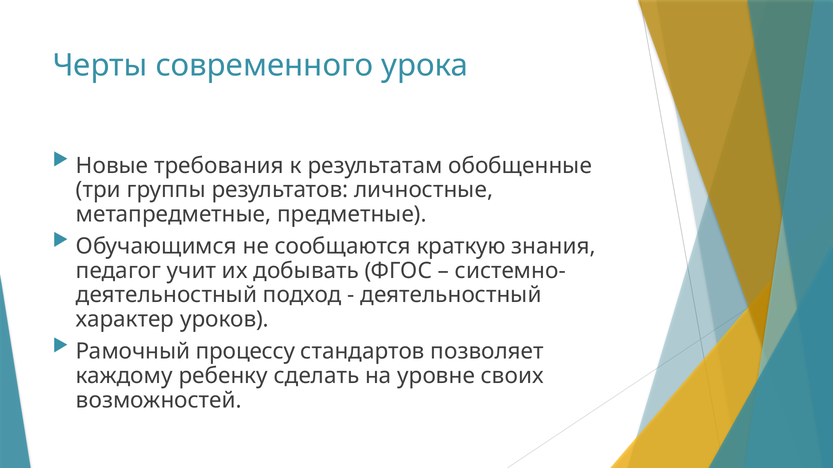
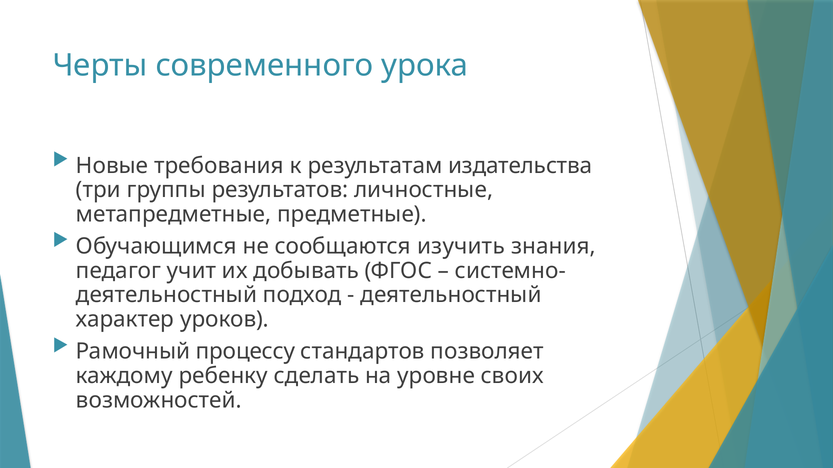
обобщенные: обобщенные -> издательства
краткую: краткую -> изучить
